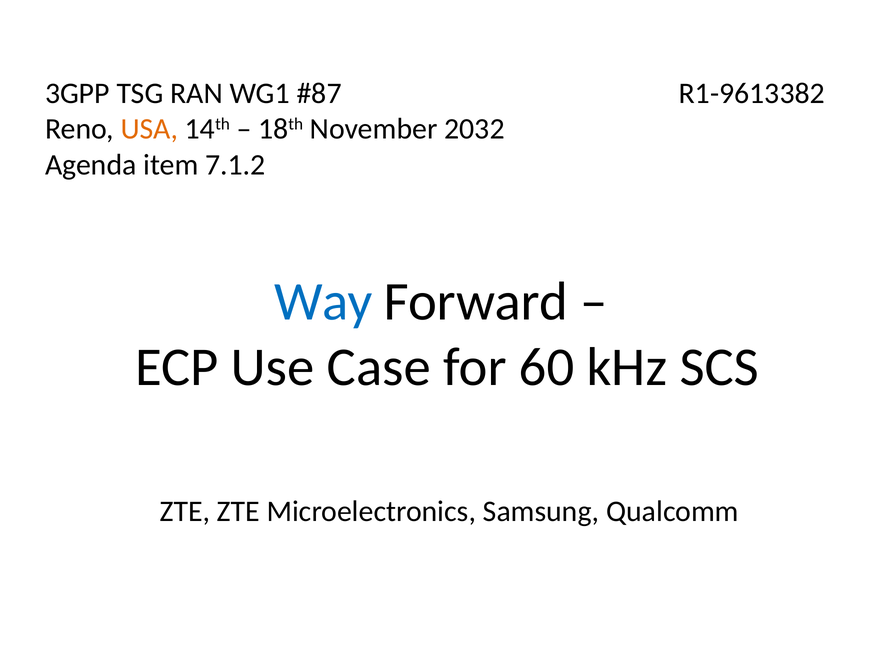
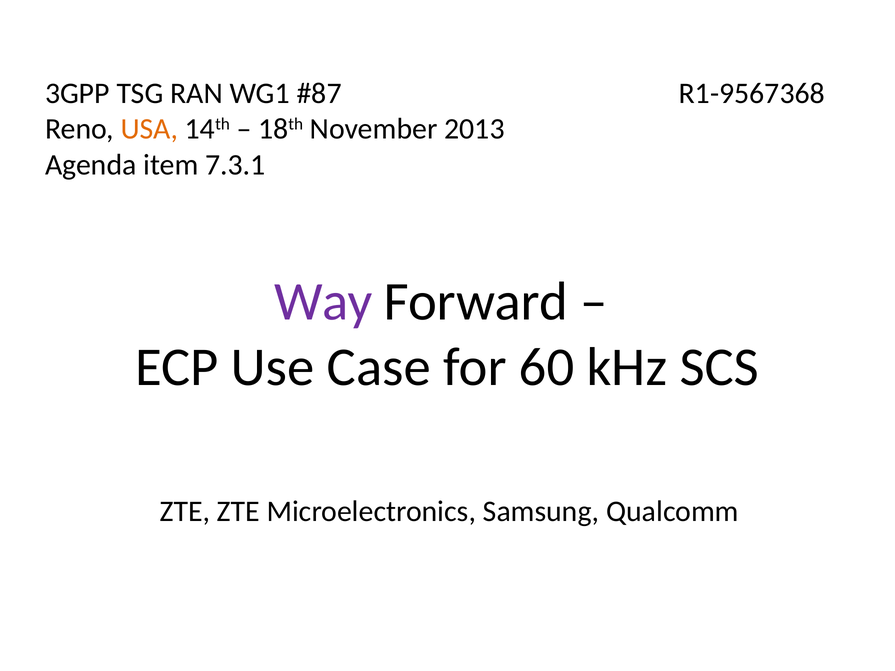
R1-9613382: R1-9613382 -> R1-9567368
2032: 2032 -> 2013
7.1.2: 7.1.2 -> 7.3.1
Way colour: blue -> purple
